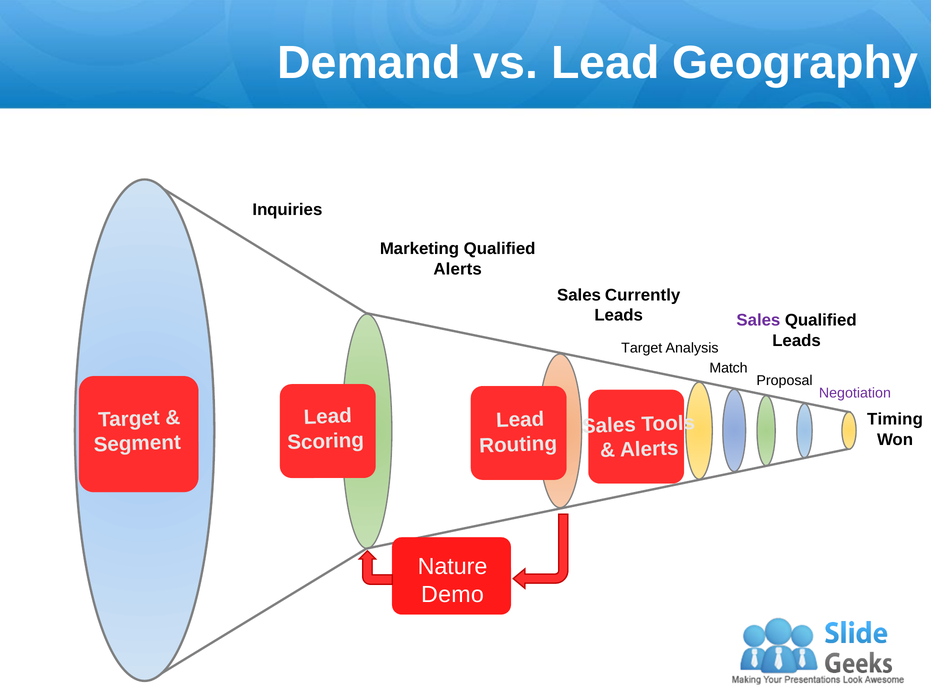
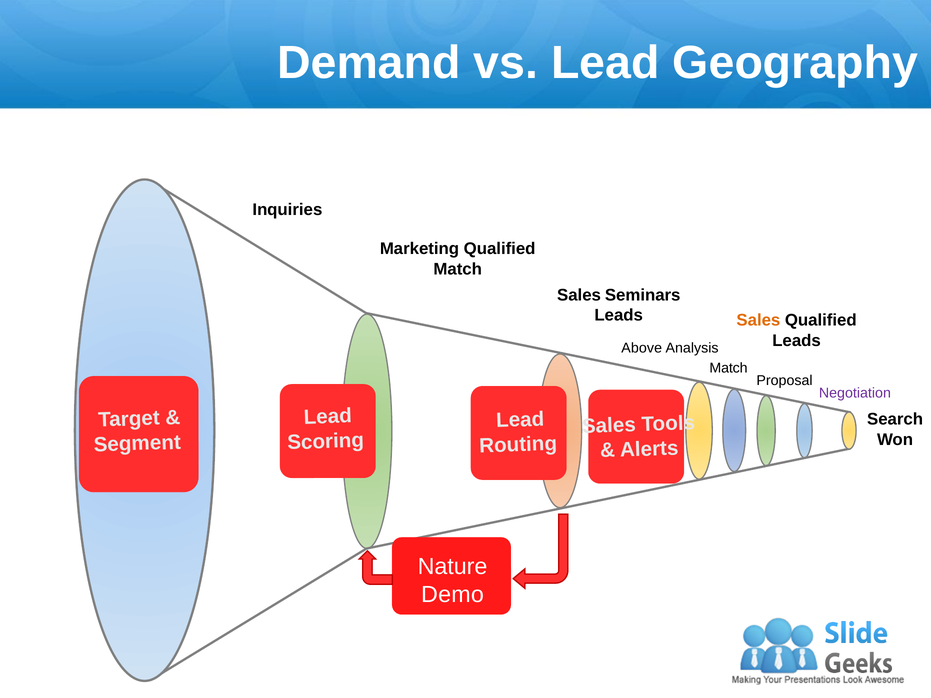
Alerts at (458, 269): Alerts -> Match
Currently: Currently -> Seminars
Sales at (758, 321) colour: purple -> orange
Target at (642, 348): Target -> Above
Timing: Timing -> Search
